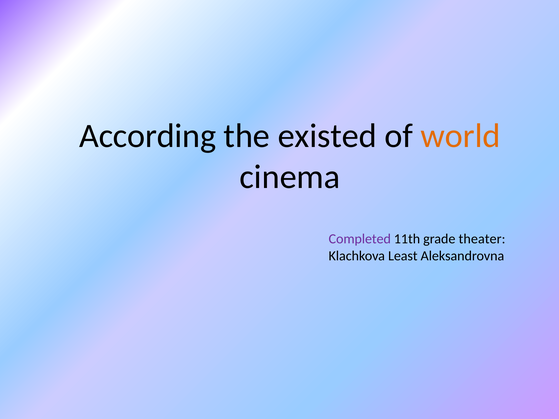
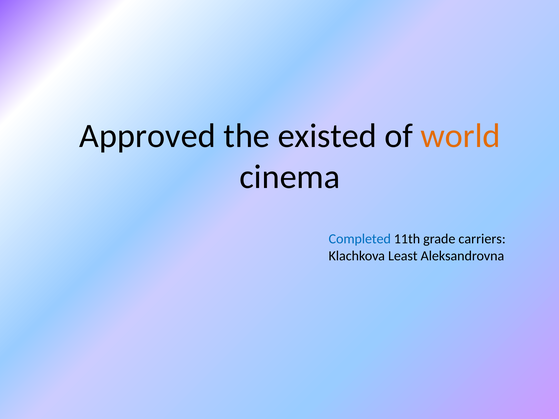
According: According -> Approved
Completed colour: purple -> blue
theater: theater -> carriers
